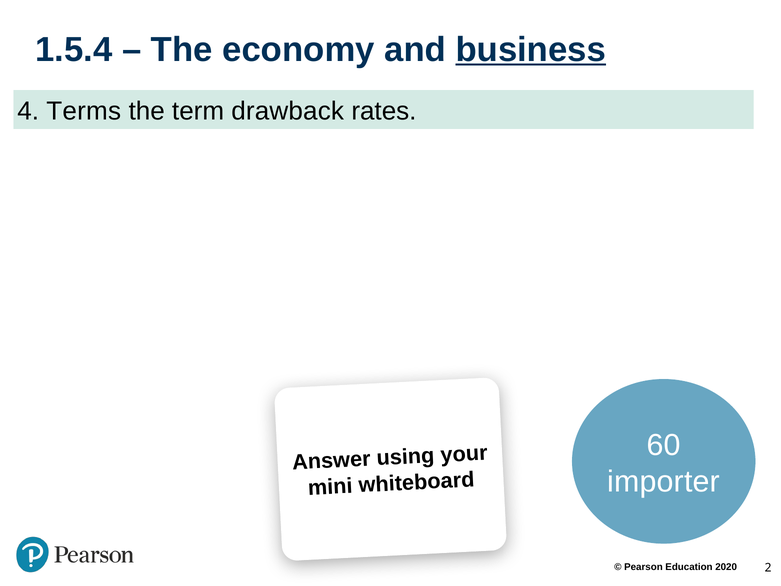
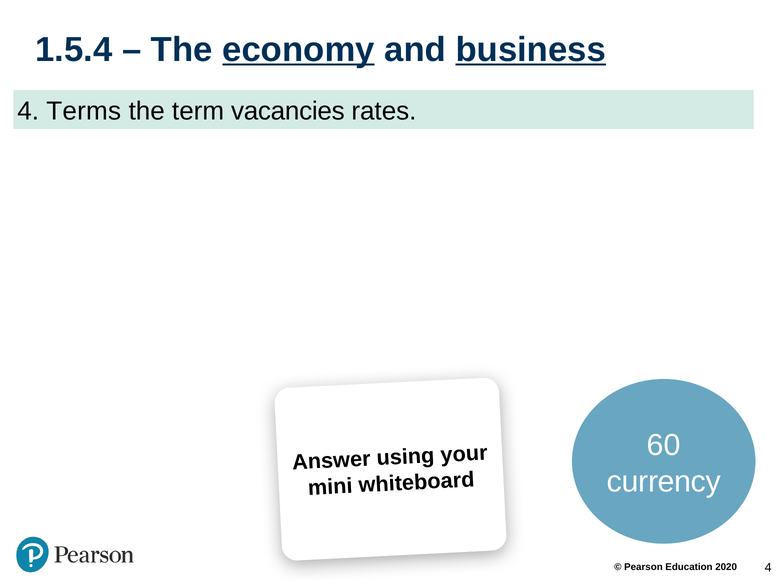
economy underline: none -> present
drawback: drawback -> vacancies
importer: importer -> currency
2 at (768, 568): 2 -> 4
